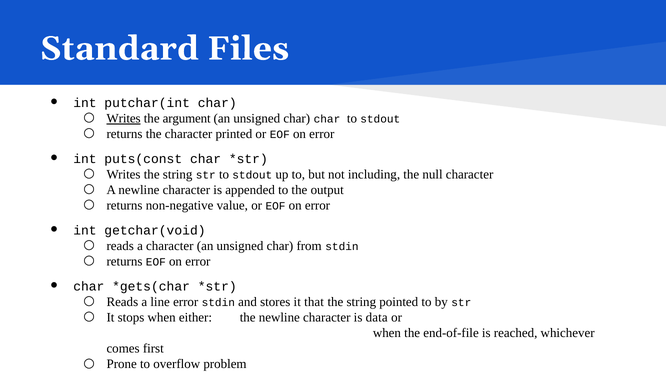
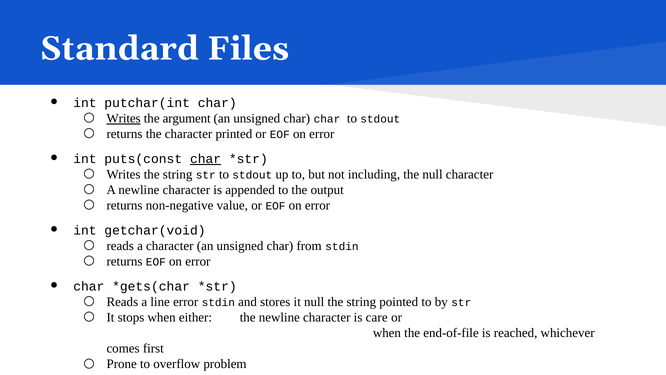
char at (206, 159) underline: none -> present
it that: that -> null
data: data -> care
